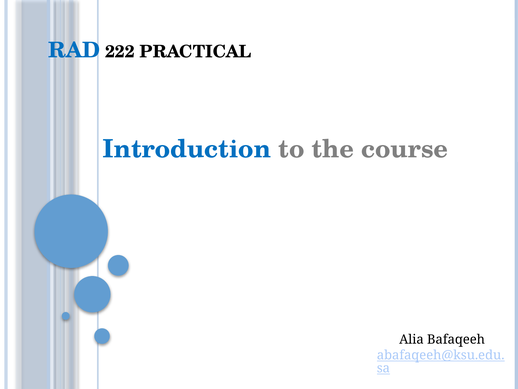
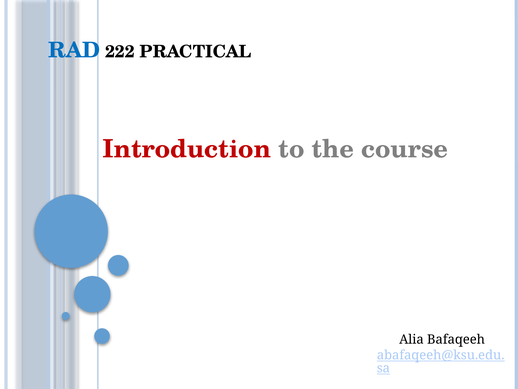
Introduction colour: blue -> red
